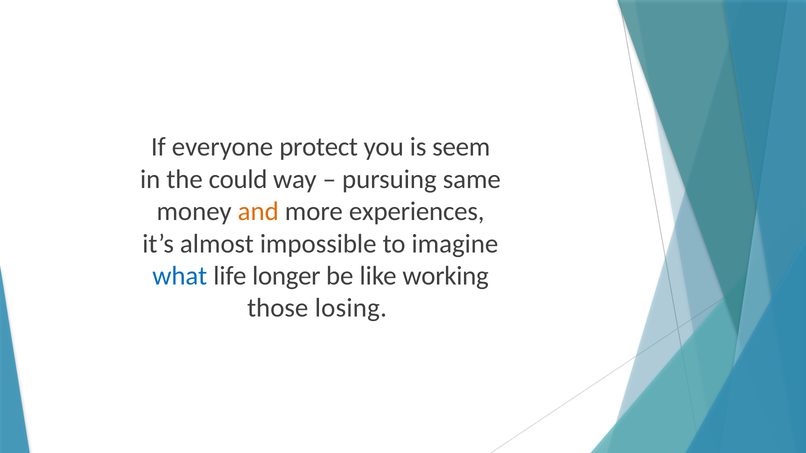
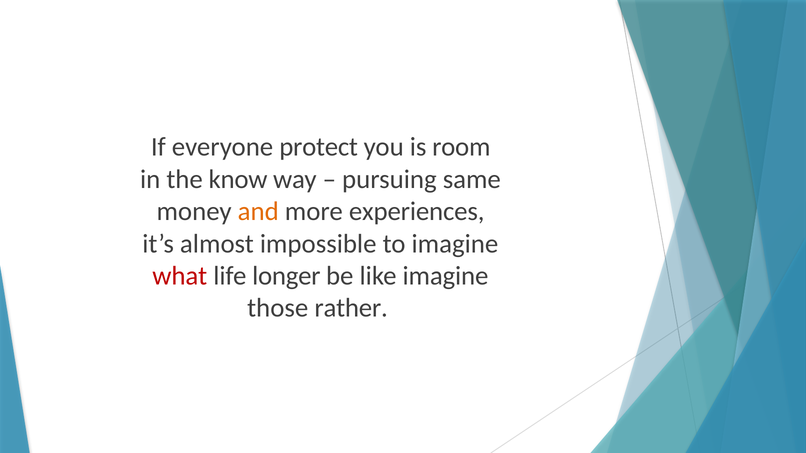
seem: seem -> room
could: could -> know
what colour: blue -> red
like working: working -> imagine
losing: losing -> rather
